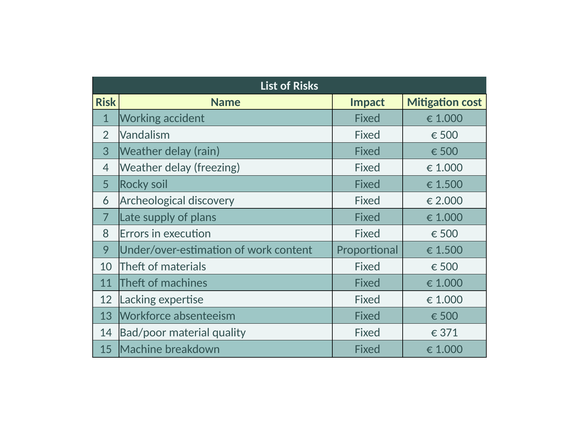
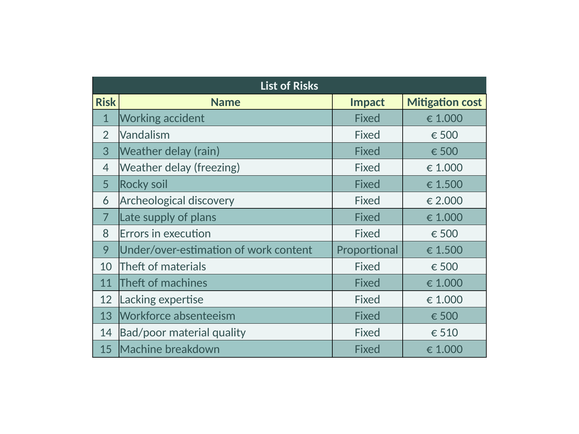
371: 371 -> 510
